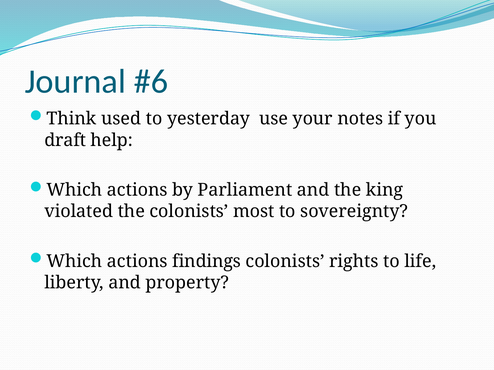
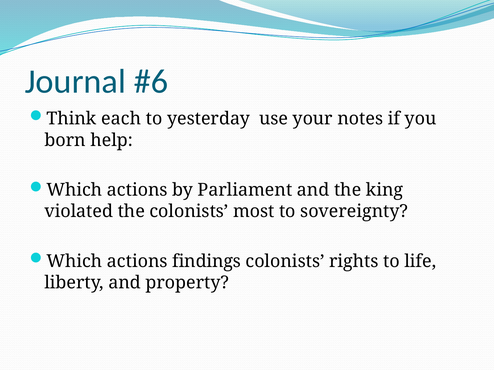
used: used -> each
draft: draft -> born
